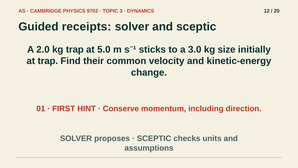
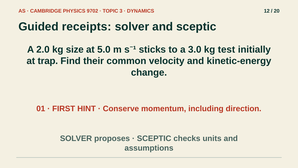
kg trap: trap -> size
size: size -> test
